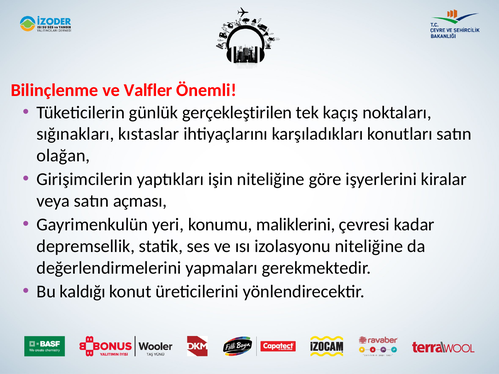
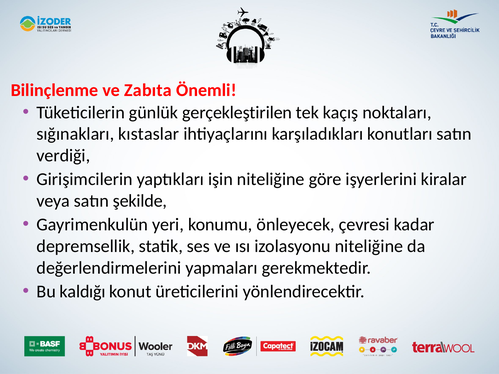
Valfler: Valfler -> Zabıta
olağan: olağan -> verdiği
açması: açması -> şekilde
maliklerini: maliklerini -> önleyecek
